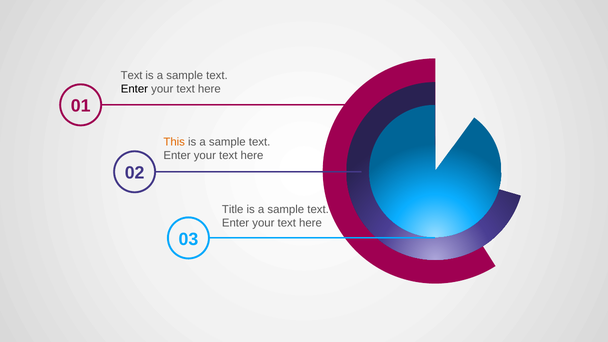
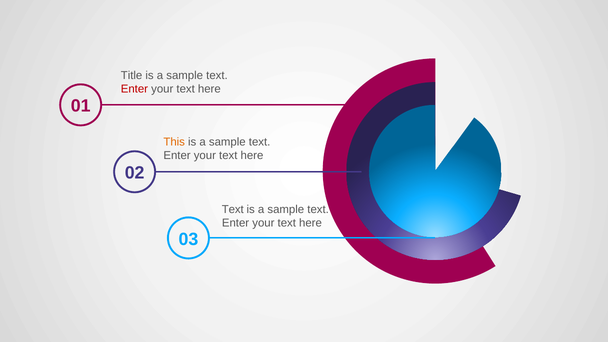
Text at (132, 75): Text -> Title
Enter at (134, 89) colour: black -> red
Title at (233, 209): Title -> Text
